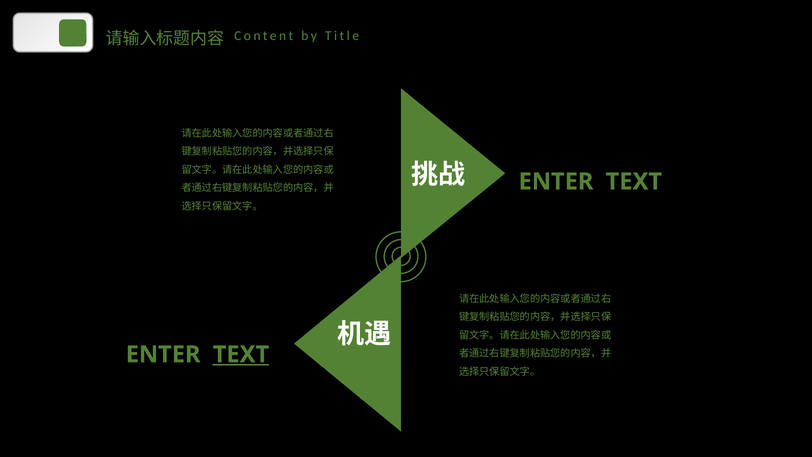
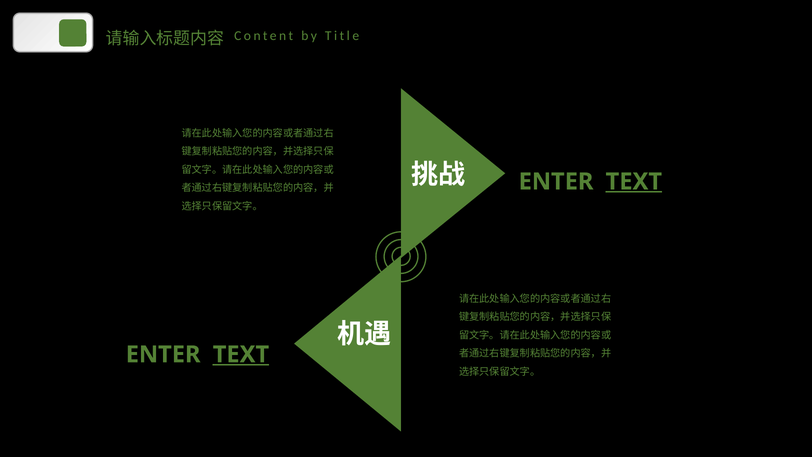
TEXT at (634, 181) underline: none -> present
